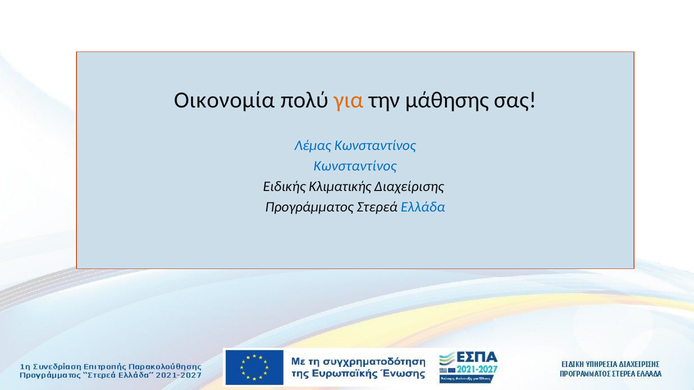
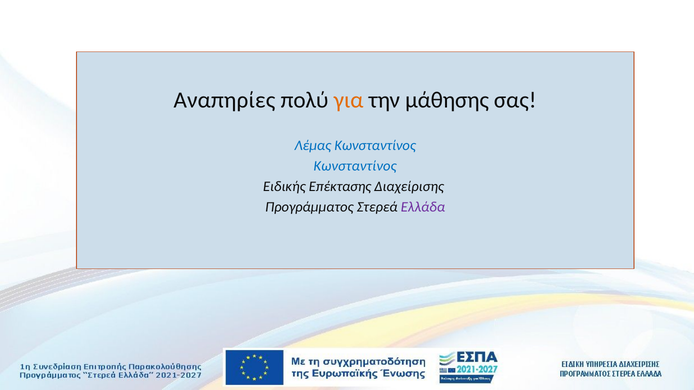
Οικονομία: Οικονομία -> Αναπηρίες
Κλιματικής: Κλιματικής -> Επέκτασης
Ελλάδα colour: blue -> purple
